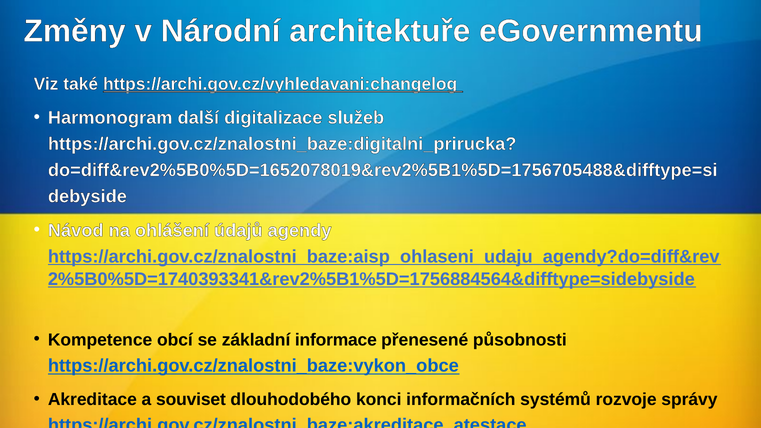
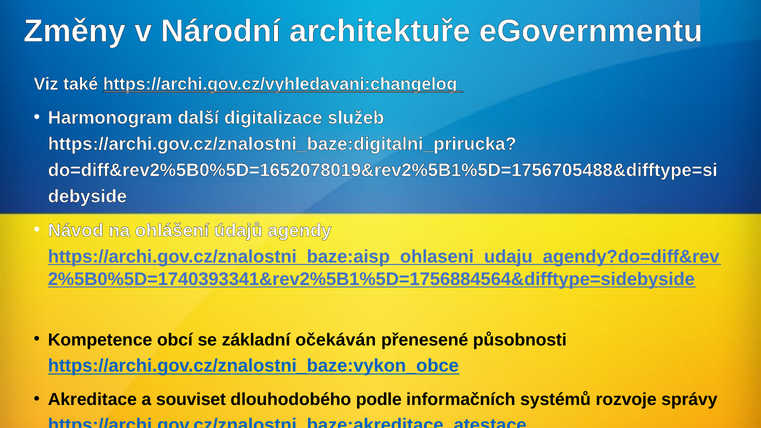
informace: informace -> očekáván
konci: konci -> podle
